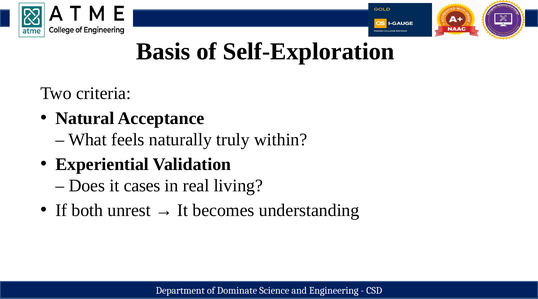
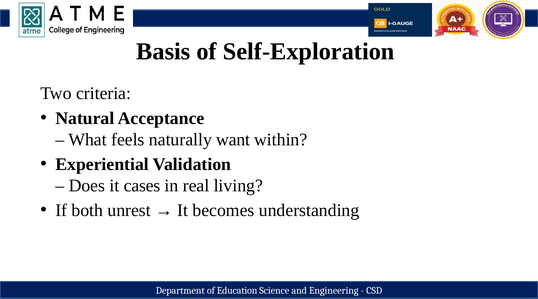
truly: truly -> want
Dominate: Dominate -> Education
